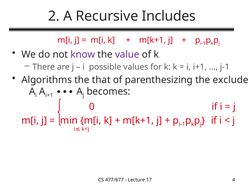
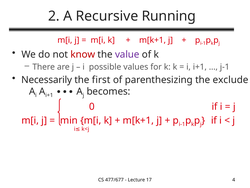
Includes: Includes -> Running
know colour: purple -> red
Algorithms: Algorithms -> Necessarily
that: that -> first
